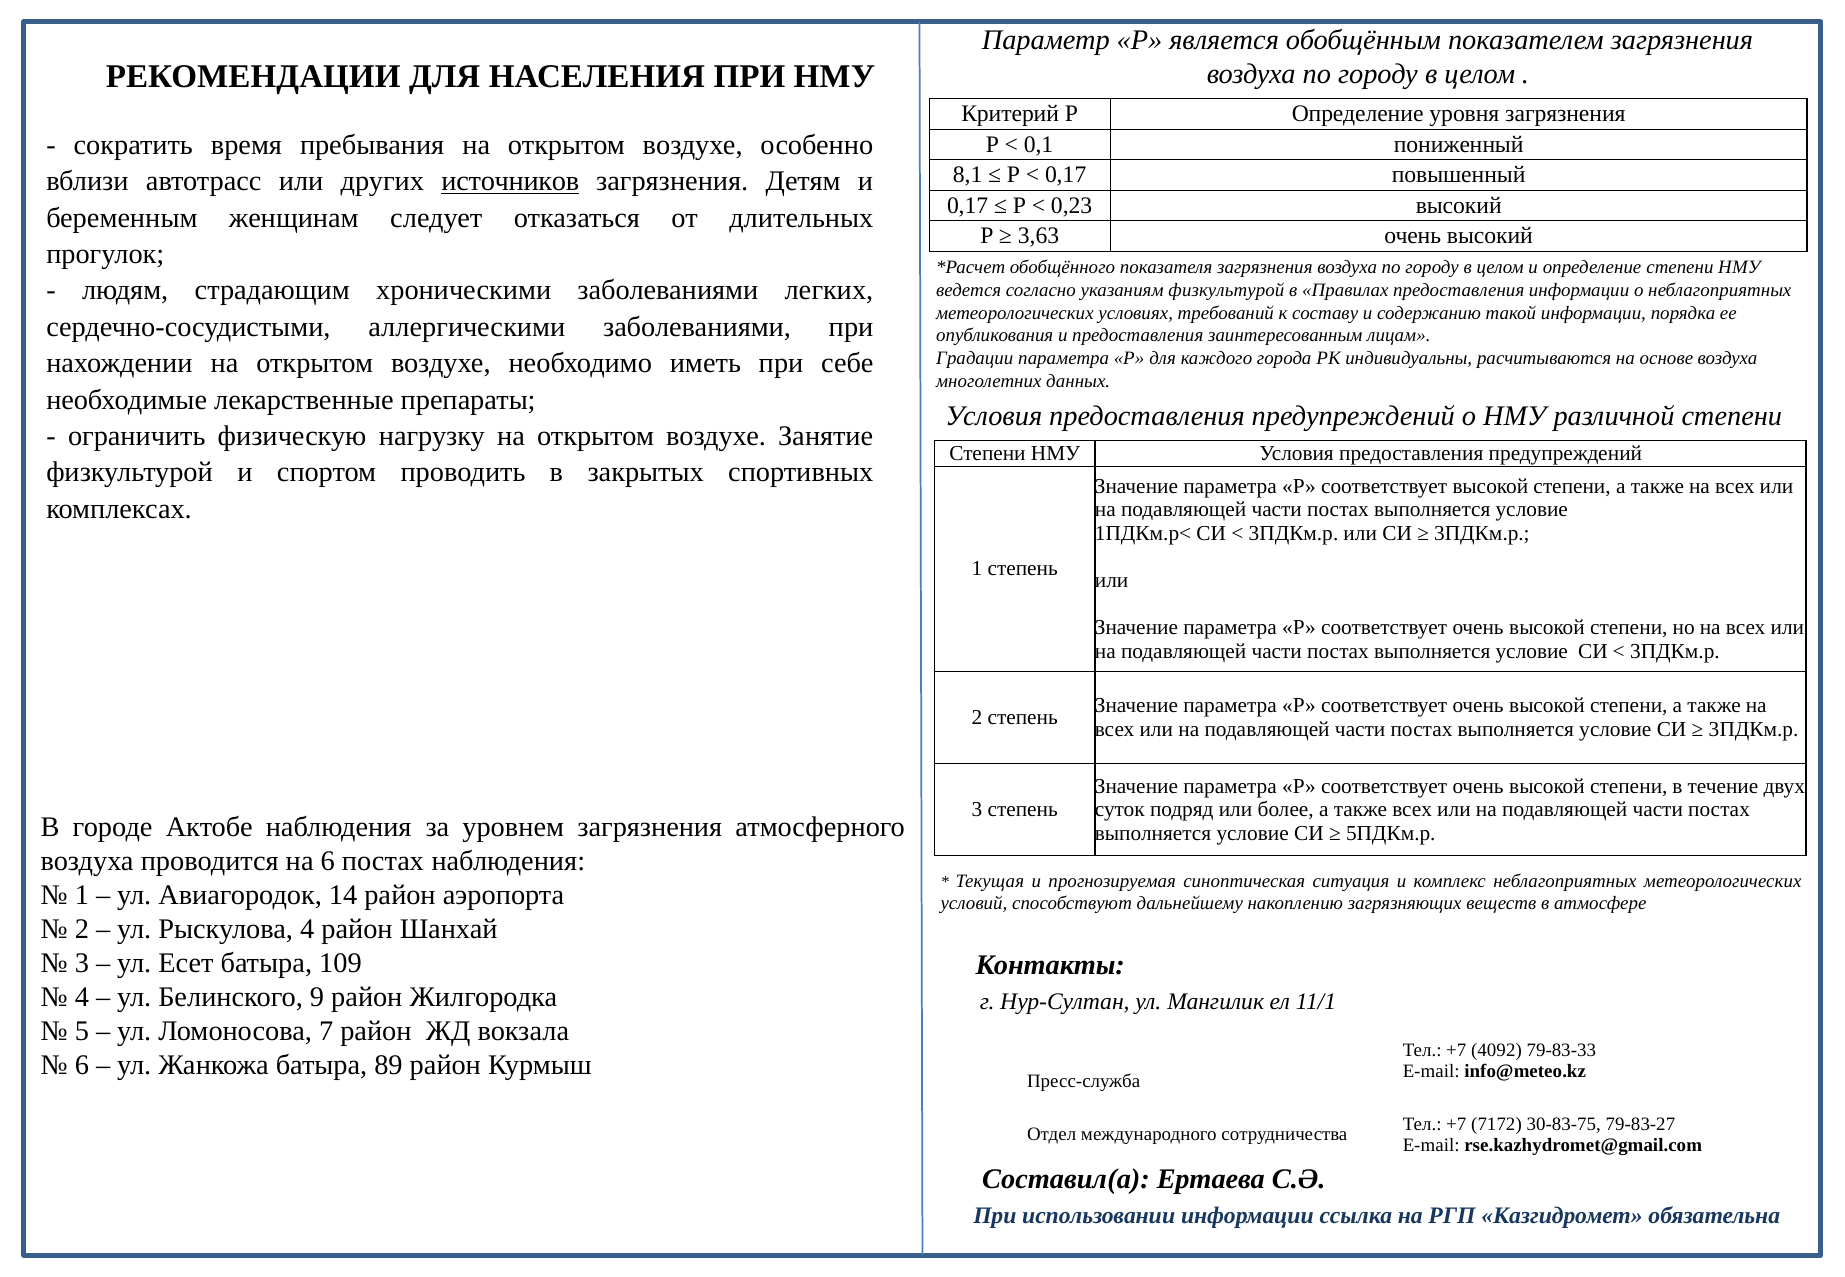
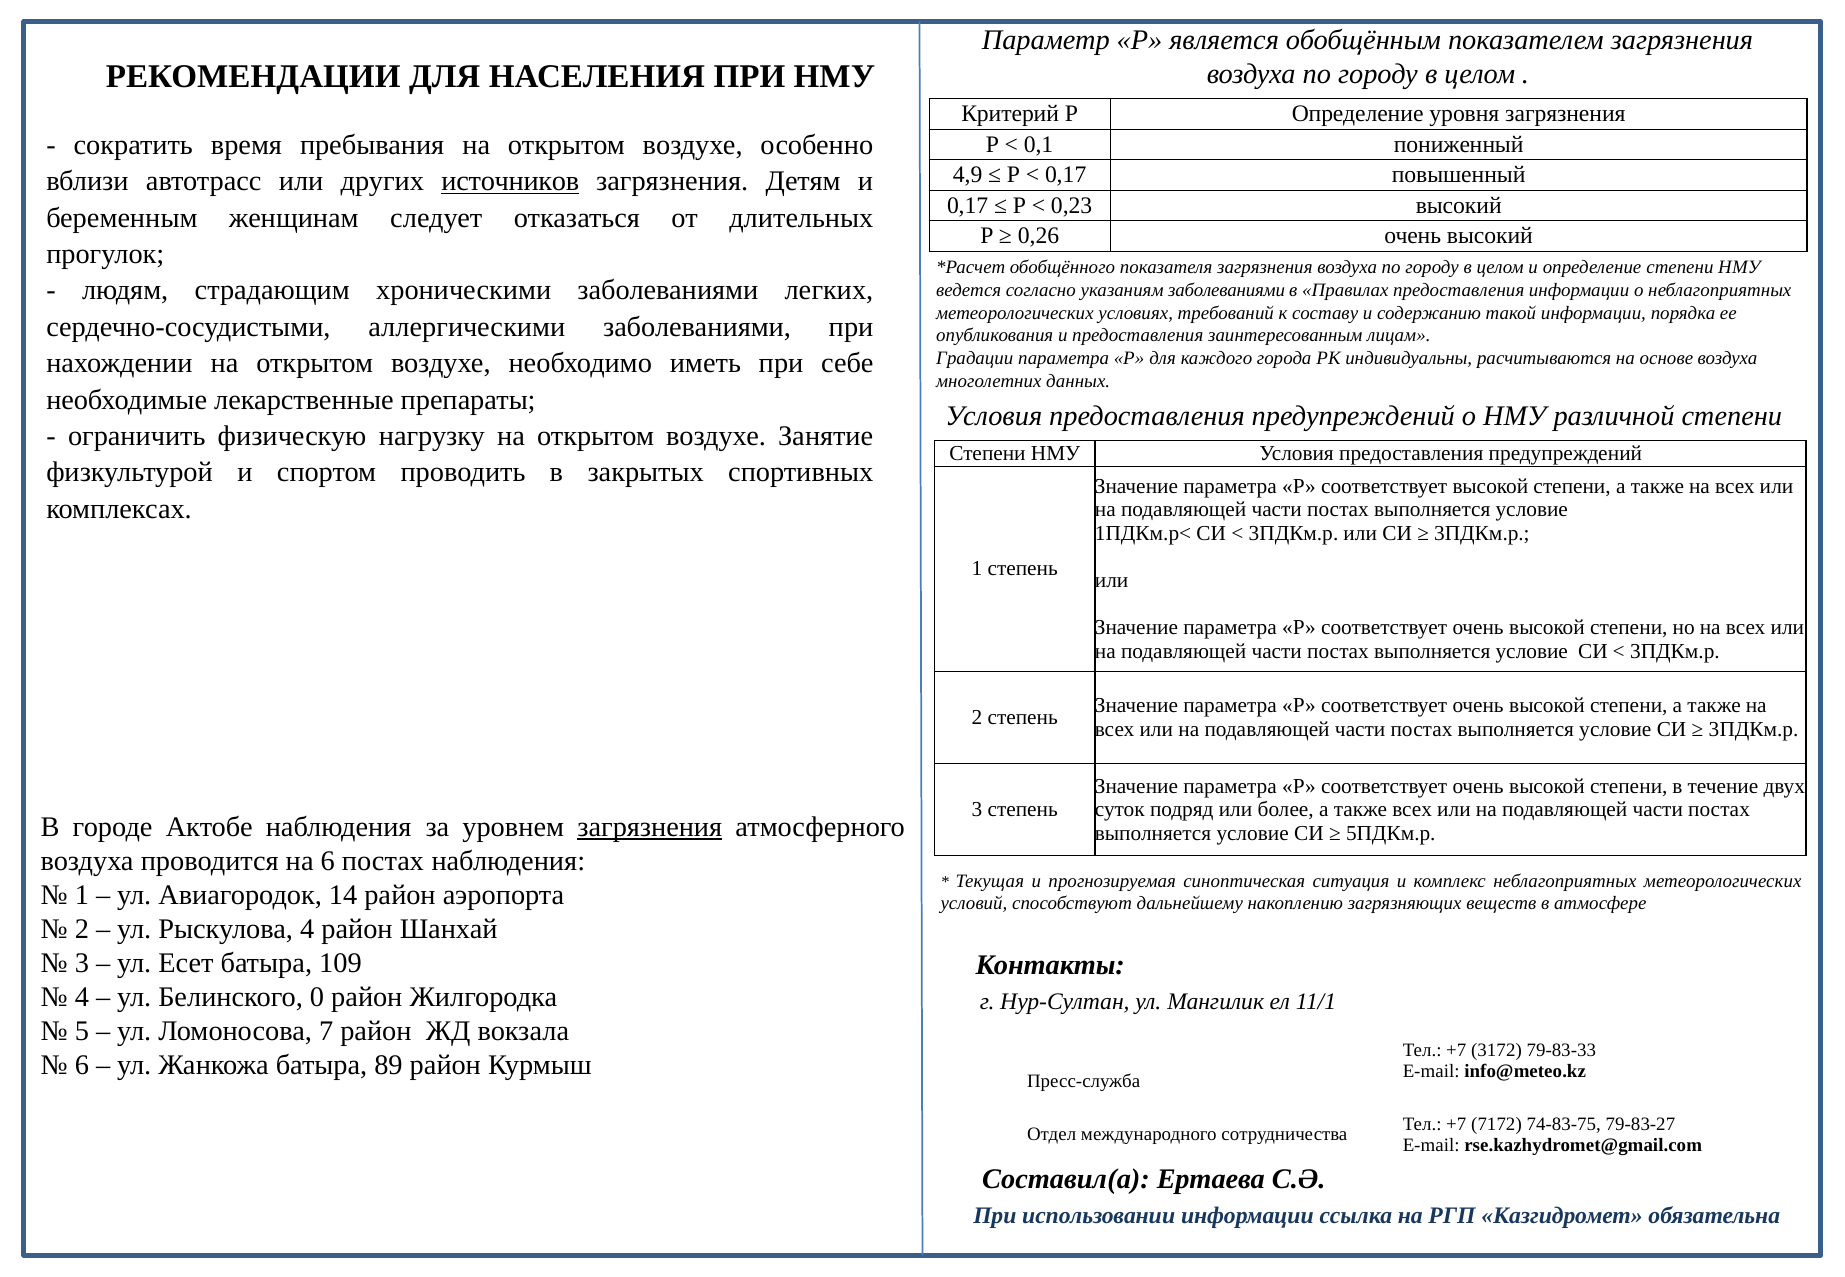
8,1: 8,1 -> 4,9
3,63: 3,63 -> 0,26
указаниям физкультурой: физкультурой -> заболеваниями
загрязнения at (650, 827) underline: none -> present
9: 9 -> 0
4092: 4092 -> 3172
30-83-75: 30-83-75 -> 74-83-75
